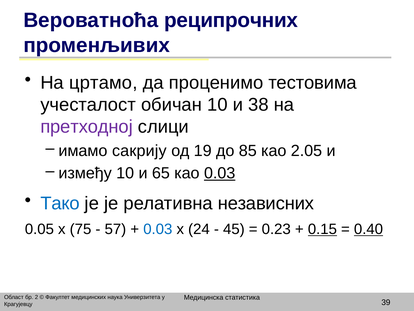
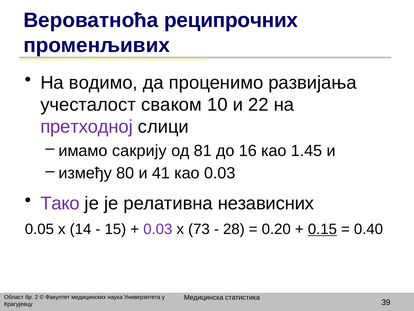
цртамо: цртамо -> водимо
тестовима: тестовима -> развијања
обичан: обичан -> сваком
38: 38 -> 22
19: 19 -> 81
85: 85 -> 16
2.05: 2.05 -> 1.45
између 10: 10 -> 80
65: 65 -> 41
0.03 at (220, 173) underline: present -> none
Тако colour: blue -> purple
75: 75 -> 14
57: 57 -> 15
0.03 at (158, 229) colour: blue -> purple
24: 24 -> 73
45: 45 -> 28
0.23: 0.23 -> 0.20
0.40 underline: present -> none
